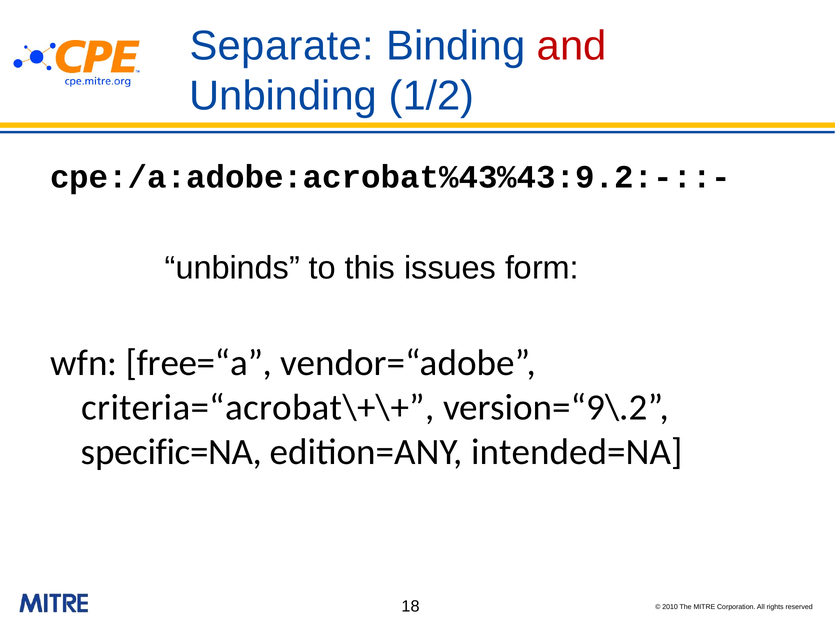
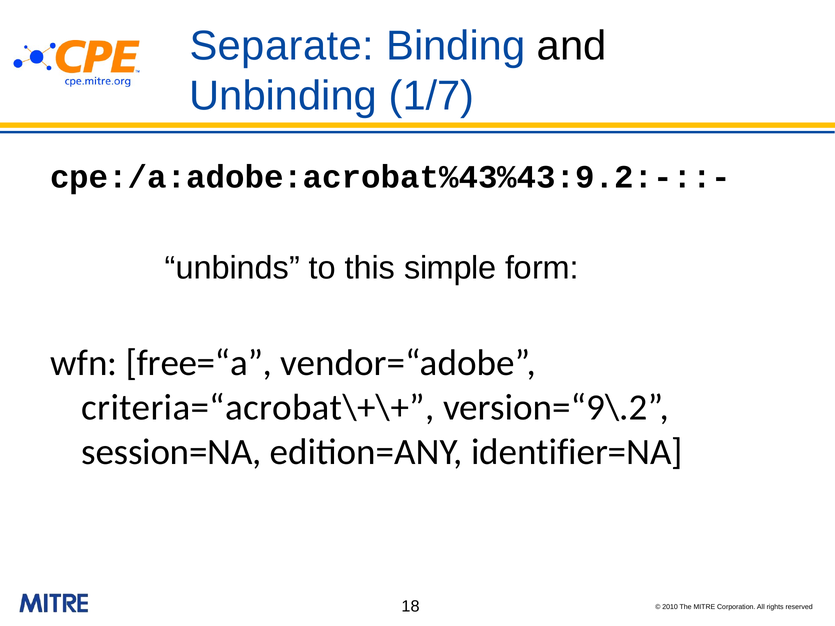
and colour: red -> black
1/2: 1/2 -> 1/7
issues: issues -> simple
specific=NA: specific=NA -> session=NA
intended=NA: intended=NA -> identifier=NA
